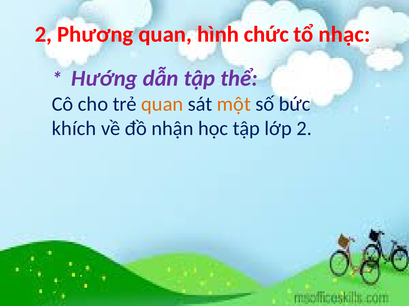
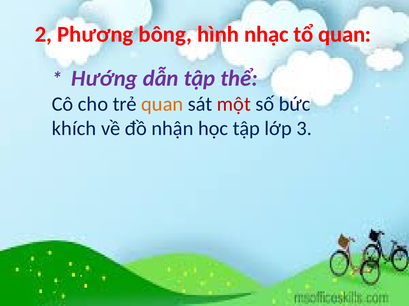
Phương quan: quan -> bông
chức: chức -> nhạc
tổ nhạc: nhạc -> quan
một colour: orange -> red
lớp 2: 2 -> 3
